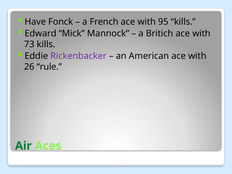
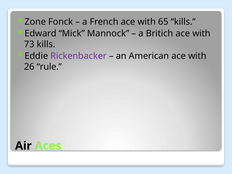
Have: Have -> Zone
95: 95 -> 65
Air colour: green -> black
